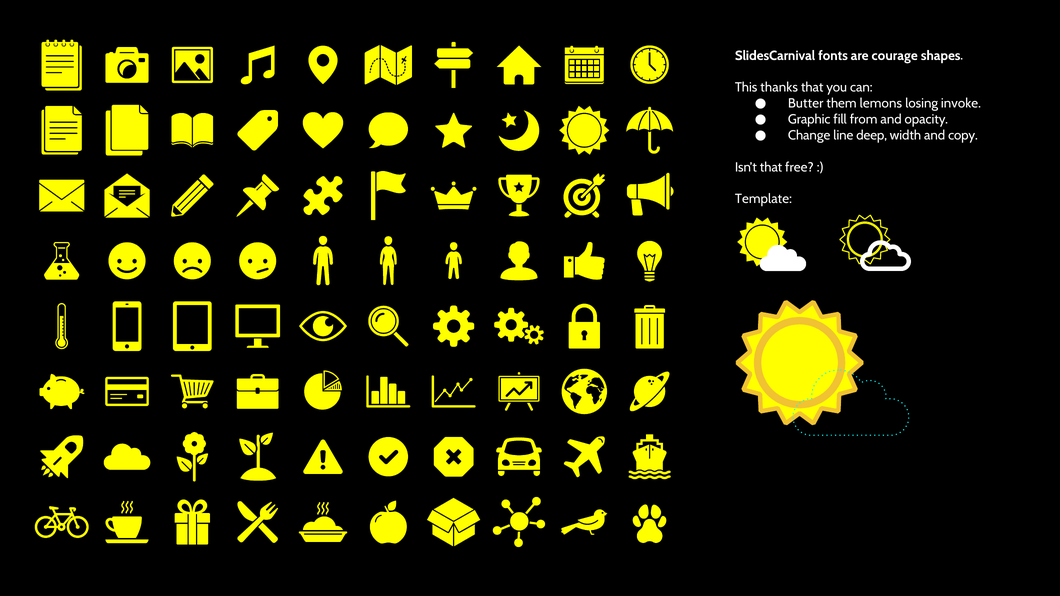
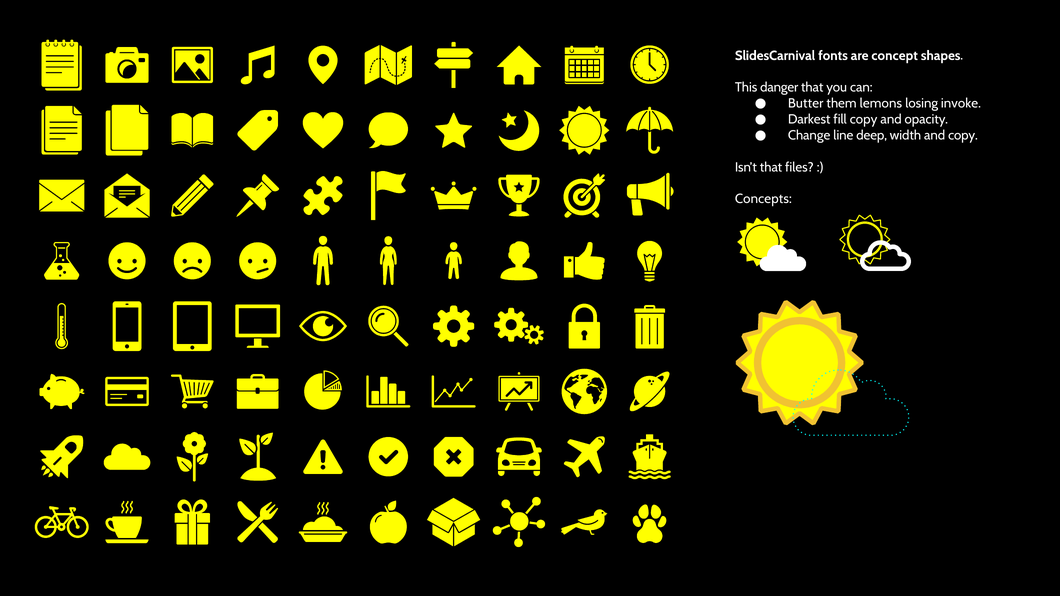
courage: courage -> concept
thanks: thanks -> danger
Graphic: Graphic -> Darkest
fill from: from -> copy
free: free -> files
Template: Template -> Concepts
